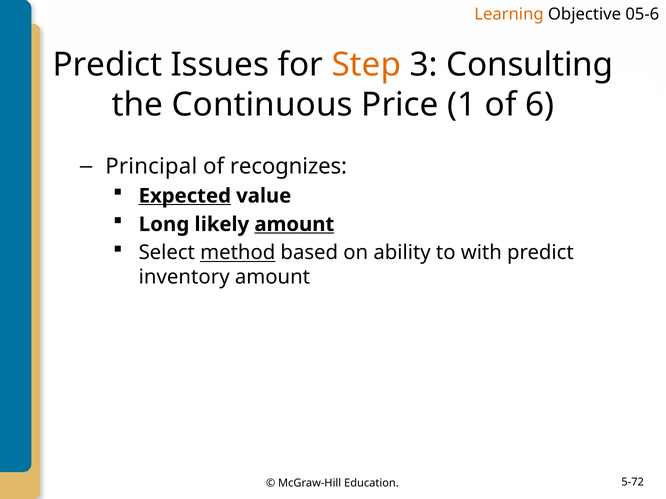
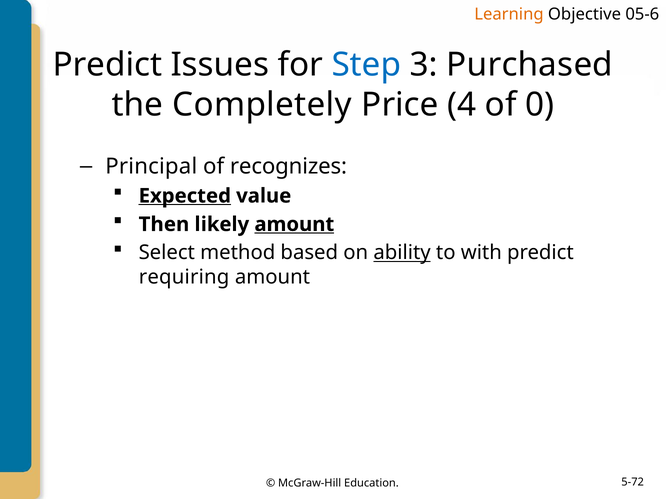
Step colour: orange -> blue
Consulting: Consulting -> Purchased
Continuous: Continuous -> Completely
1: 1 -> 4
6: 6 -> 0
Long: Long -> Then
method underline: present -> none
ability underline: none -> present
inventory: inventory -> requiring
